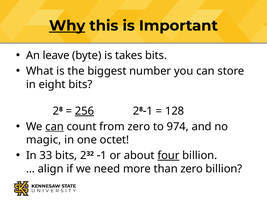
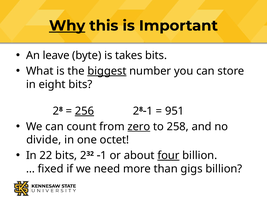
biggest underline: none -> present
128: 128 -> 951
can at (55, 127) underline: present -> none
zero at (139, 127) underline: none -> present
974: 974 -> 258
magic: magic -> divide
33: 33 -> 22
align: align -> fixed
than zero: zero -> gigs
